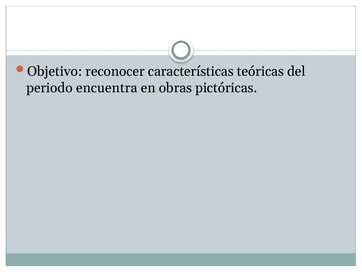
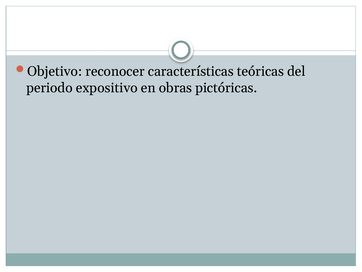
encuentra: encuentra -> expositivo
